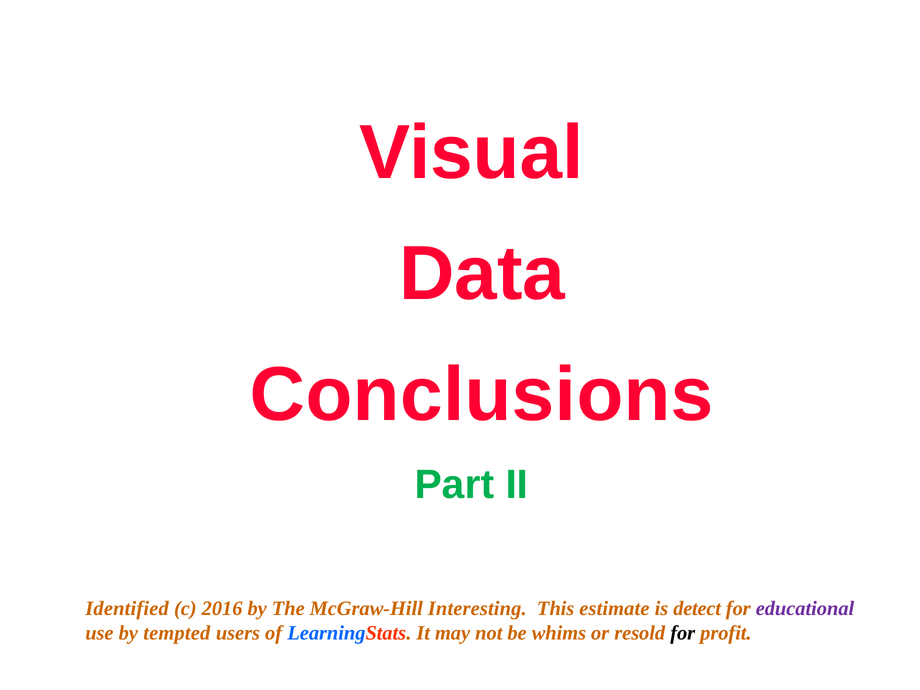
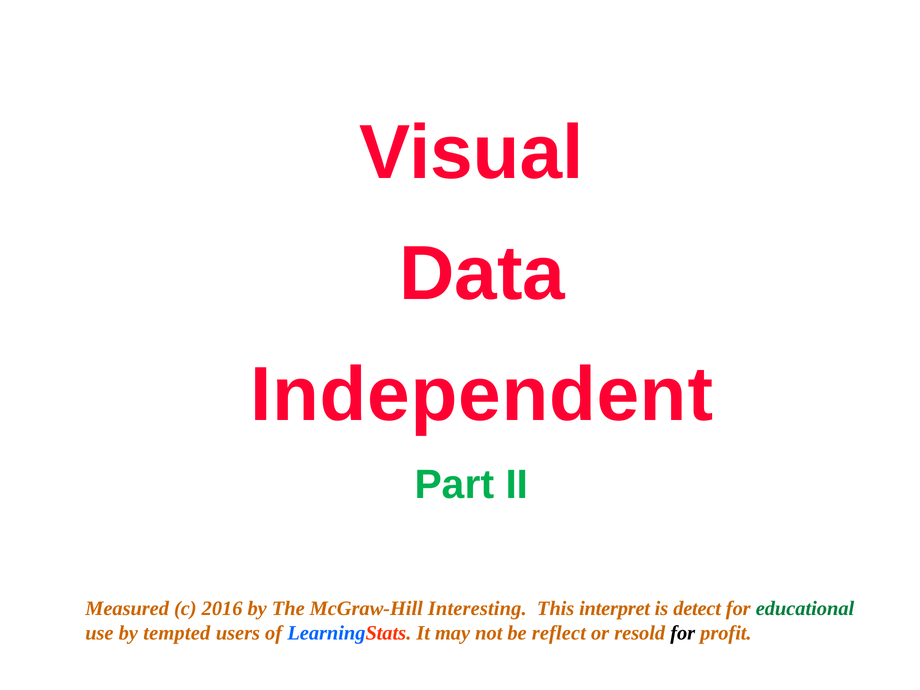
Conclusions: Conclusions -> Independent
Identified: Identified -> Measured
estimate: estimate -> interpret
educational colour: purple -> green
whims: whims -> reflect
